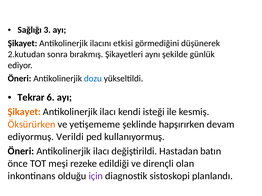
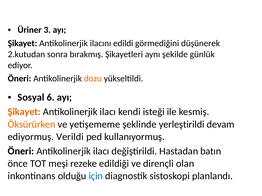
Sağlığı: Sağlığı -> Üriner
etkisi: etkisi -> edildi
dozu colour: blue -> orange
Tekrar: Tekrar -> Sosyal
hapşırırken: hapşırırken -> yerleştirildi
için colour: purple -> blue
